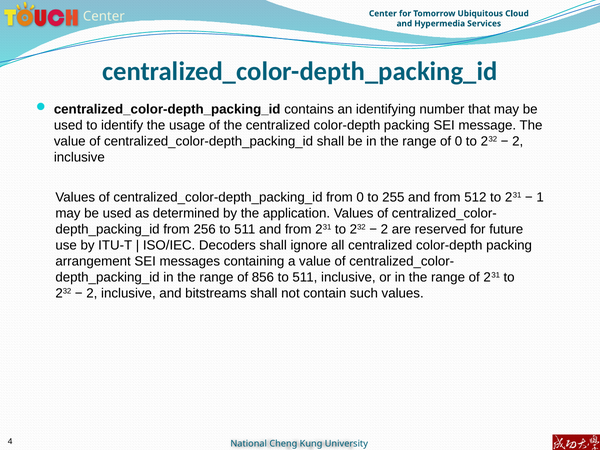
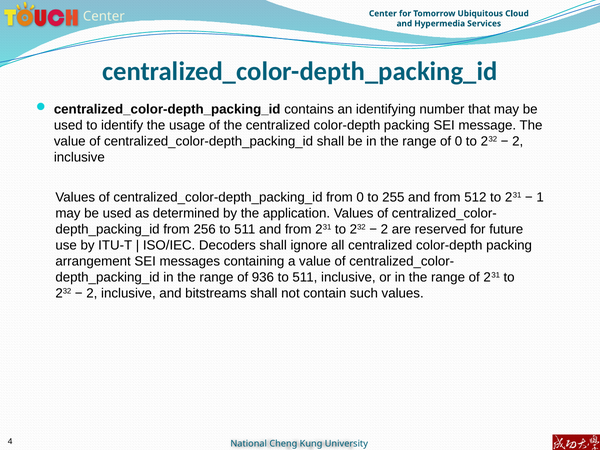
856: 856 -> 936
